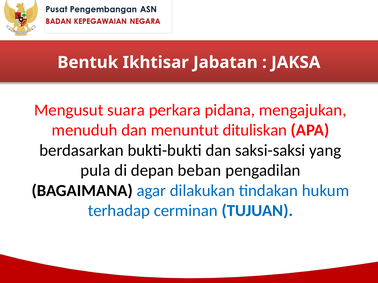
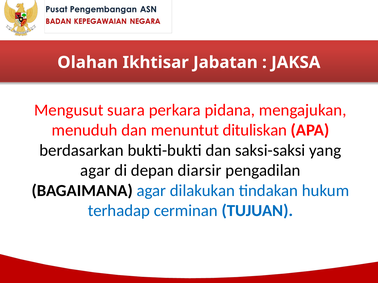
Bentuk: Bentuk -> Olahan
pula at (95, 171): pula -> agar
beban: beban -> diarsir
